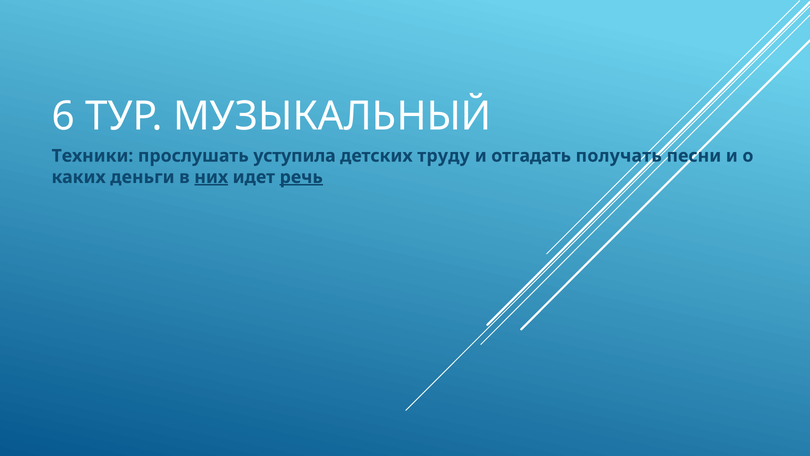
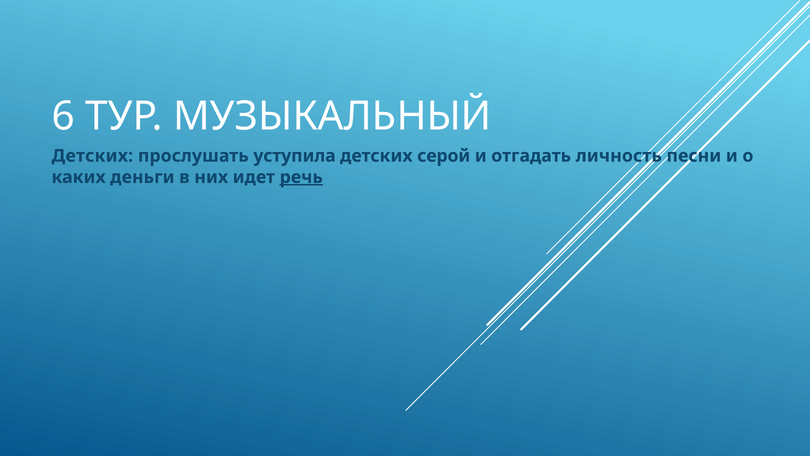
Техники at (92, 156): Техники -> Детских
труду: труду -> серой
получать: получать -> личность
них underline: present -> none
